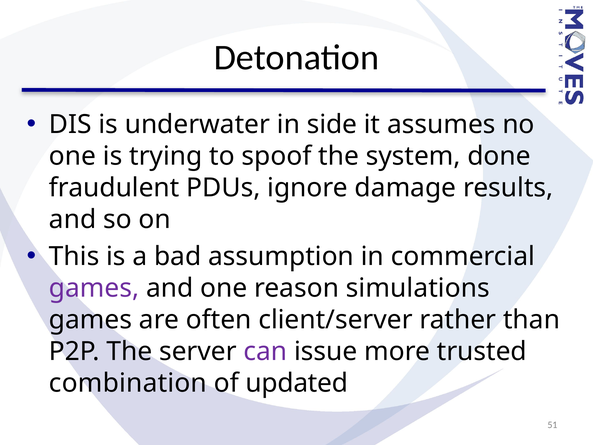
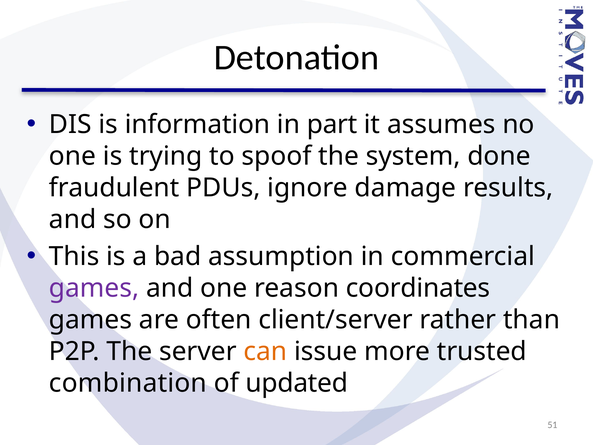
underwater: underwater -> information
side: side -> part
simulations: simulations -> coordinates
can colour: purple -> orange
